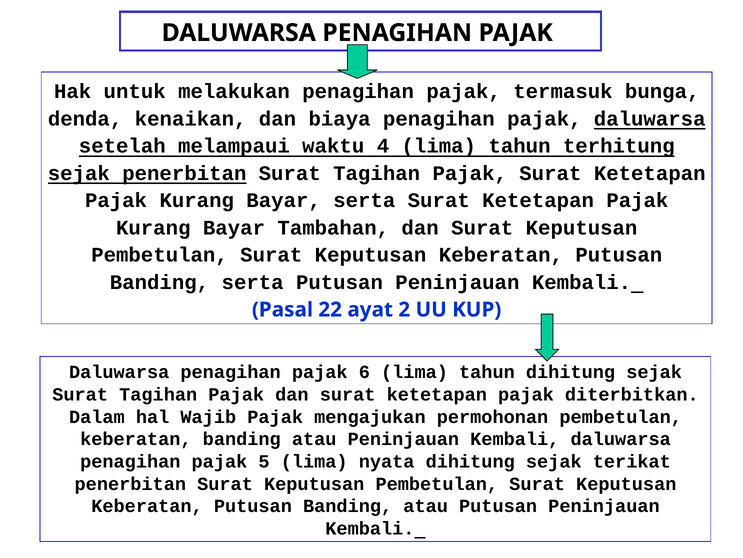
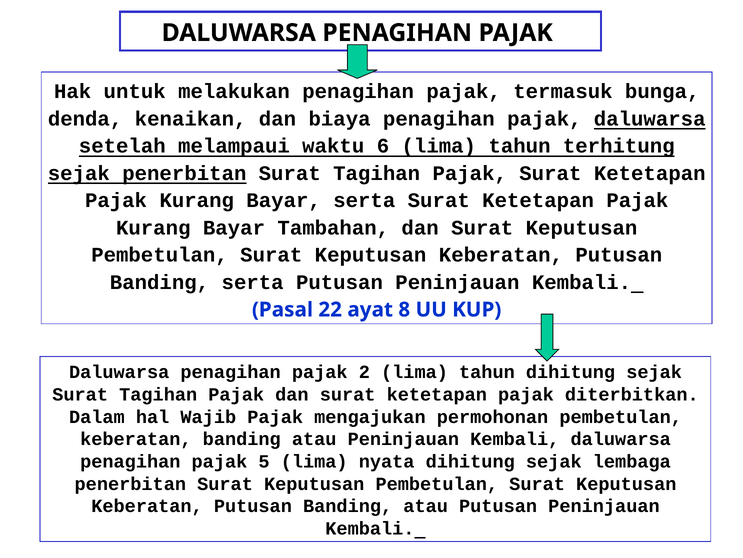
4: 4 -> 6
2: 2 -> 8
6: 6 -> 2
terikat: terikat -> lembaga
